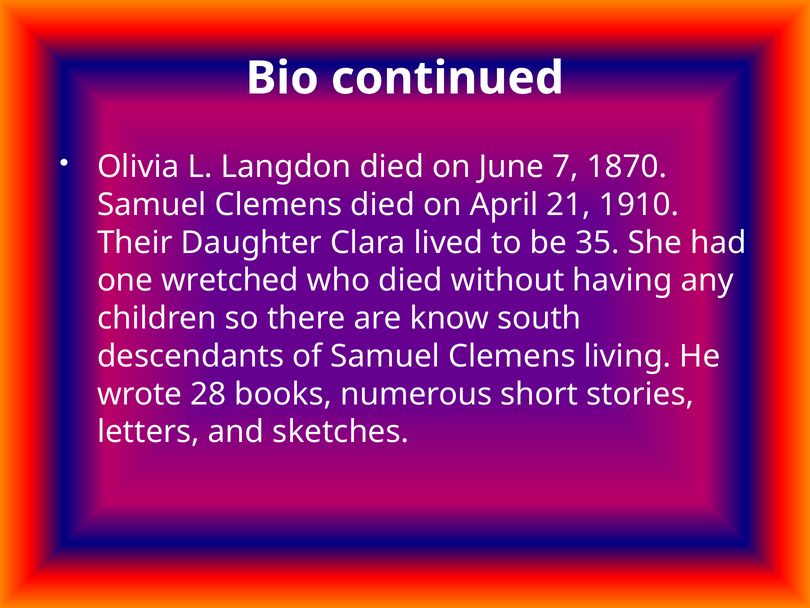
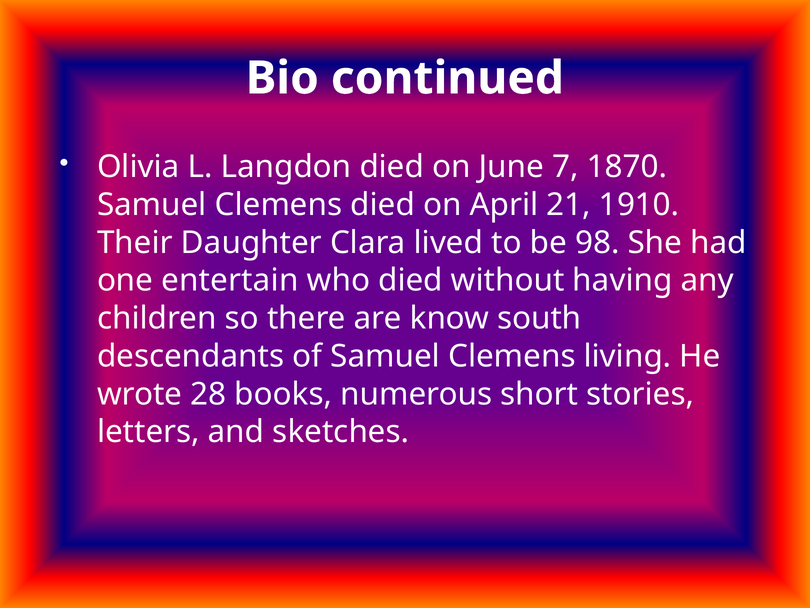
35: 35 -> 98
wretched: wretched -> entertain
